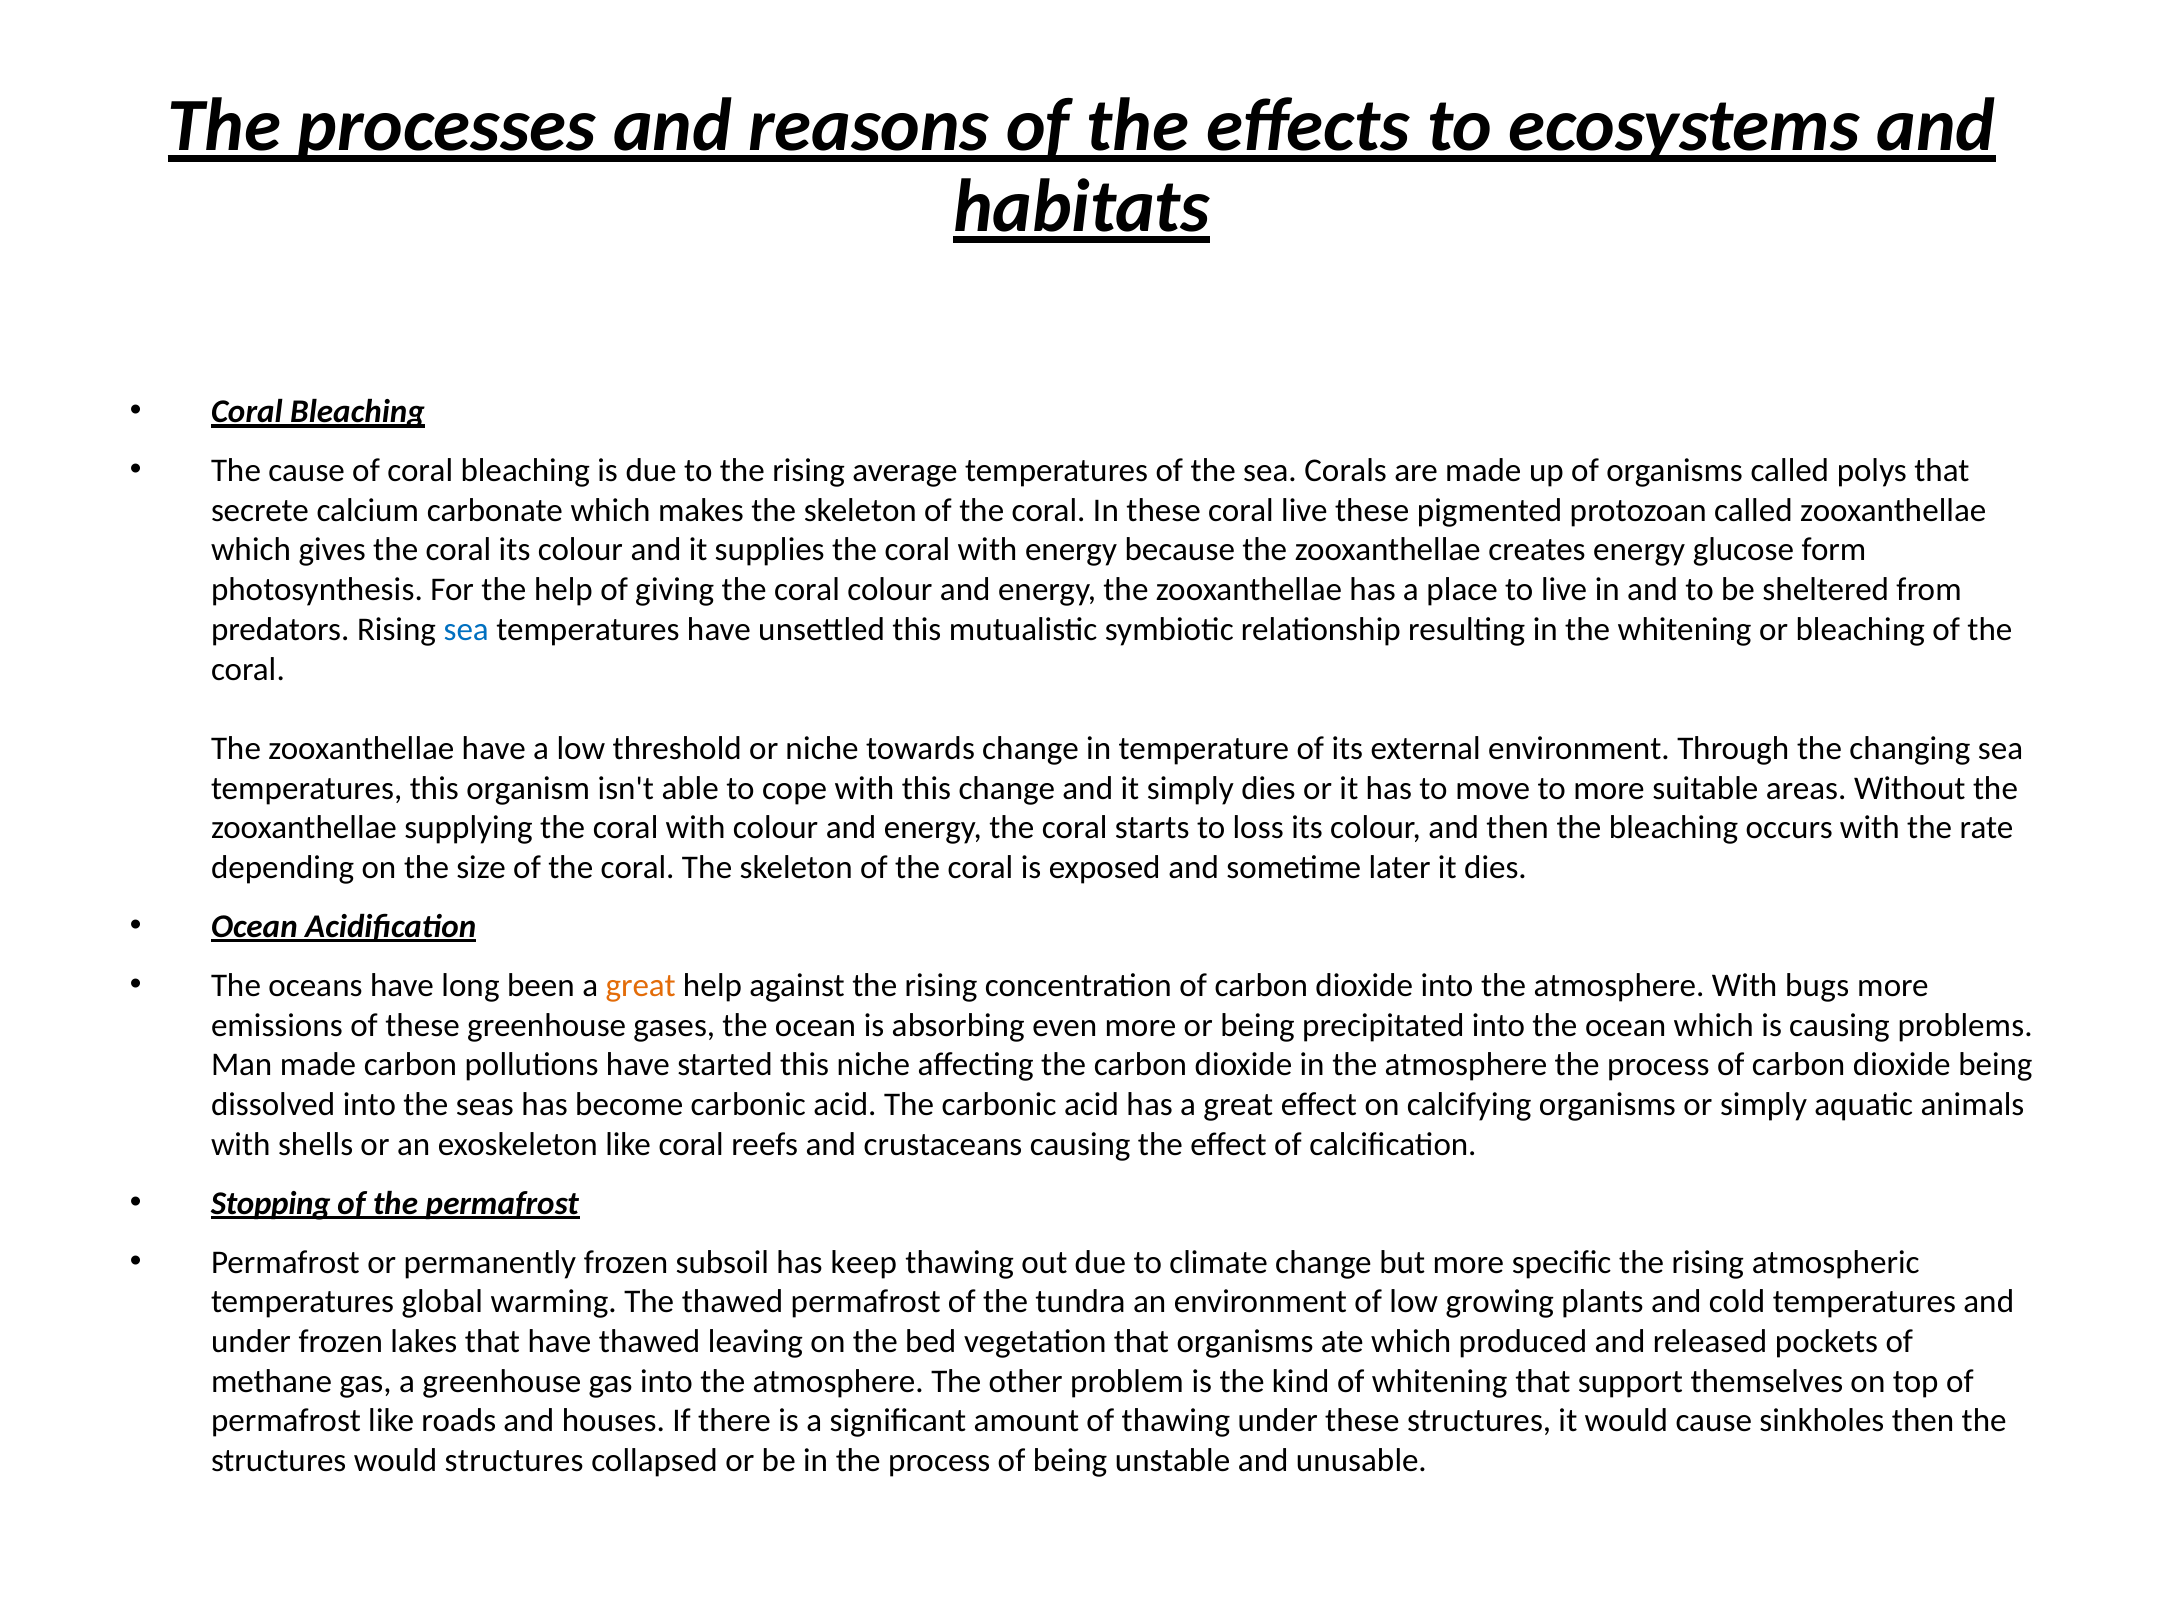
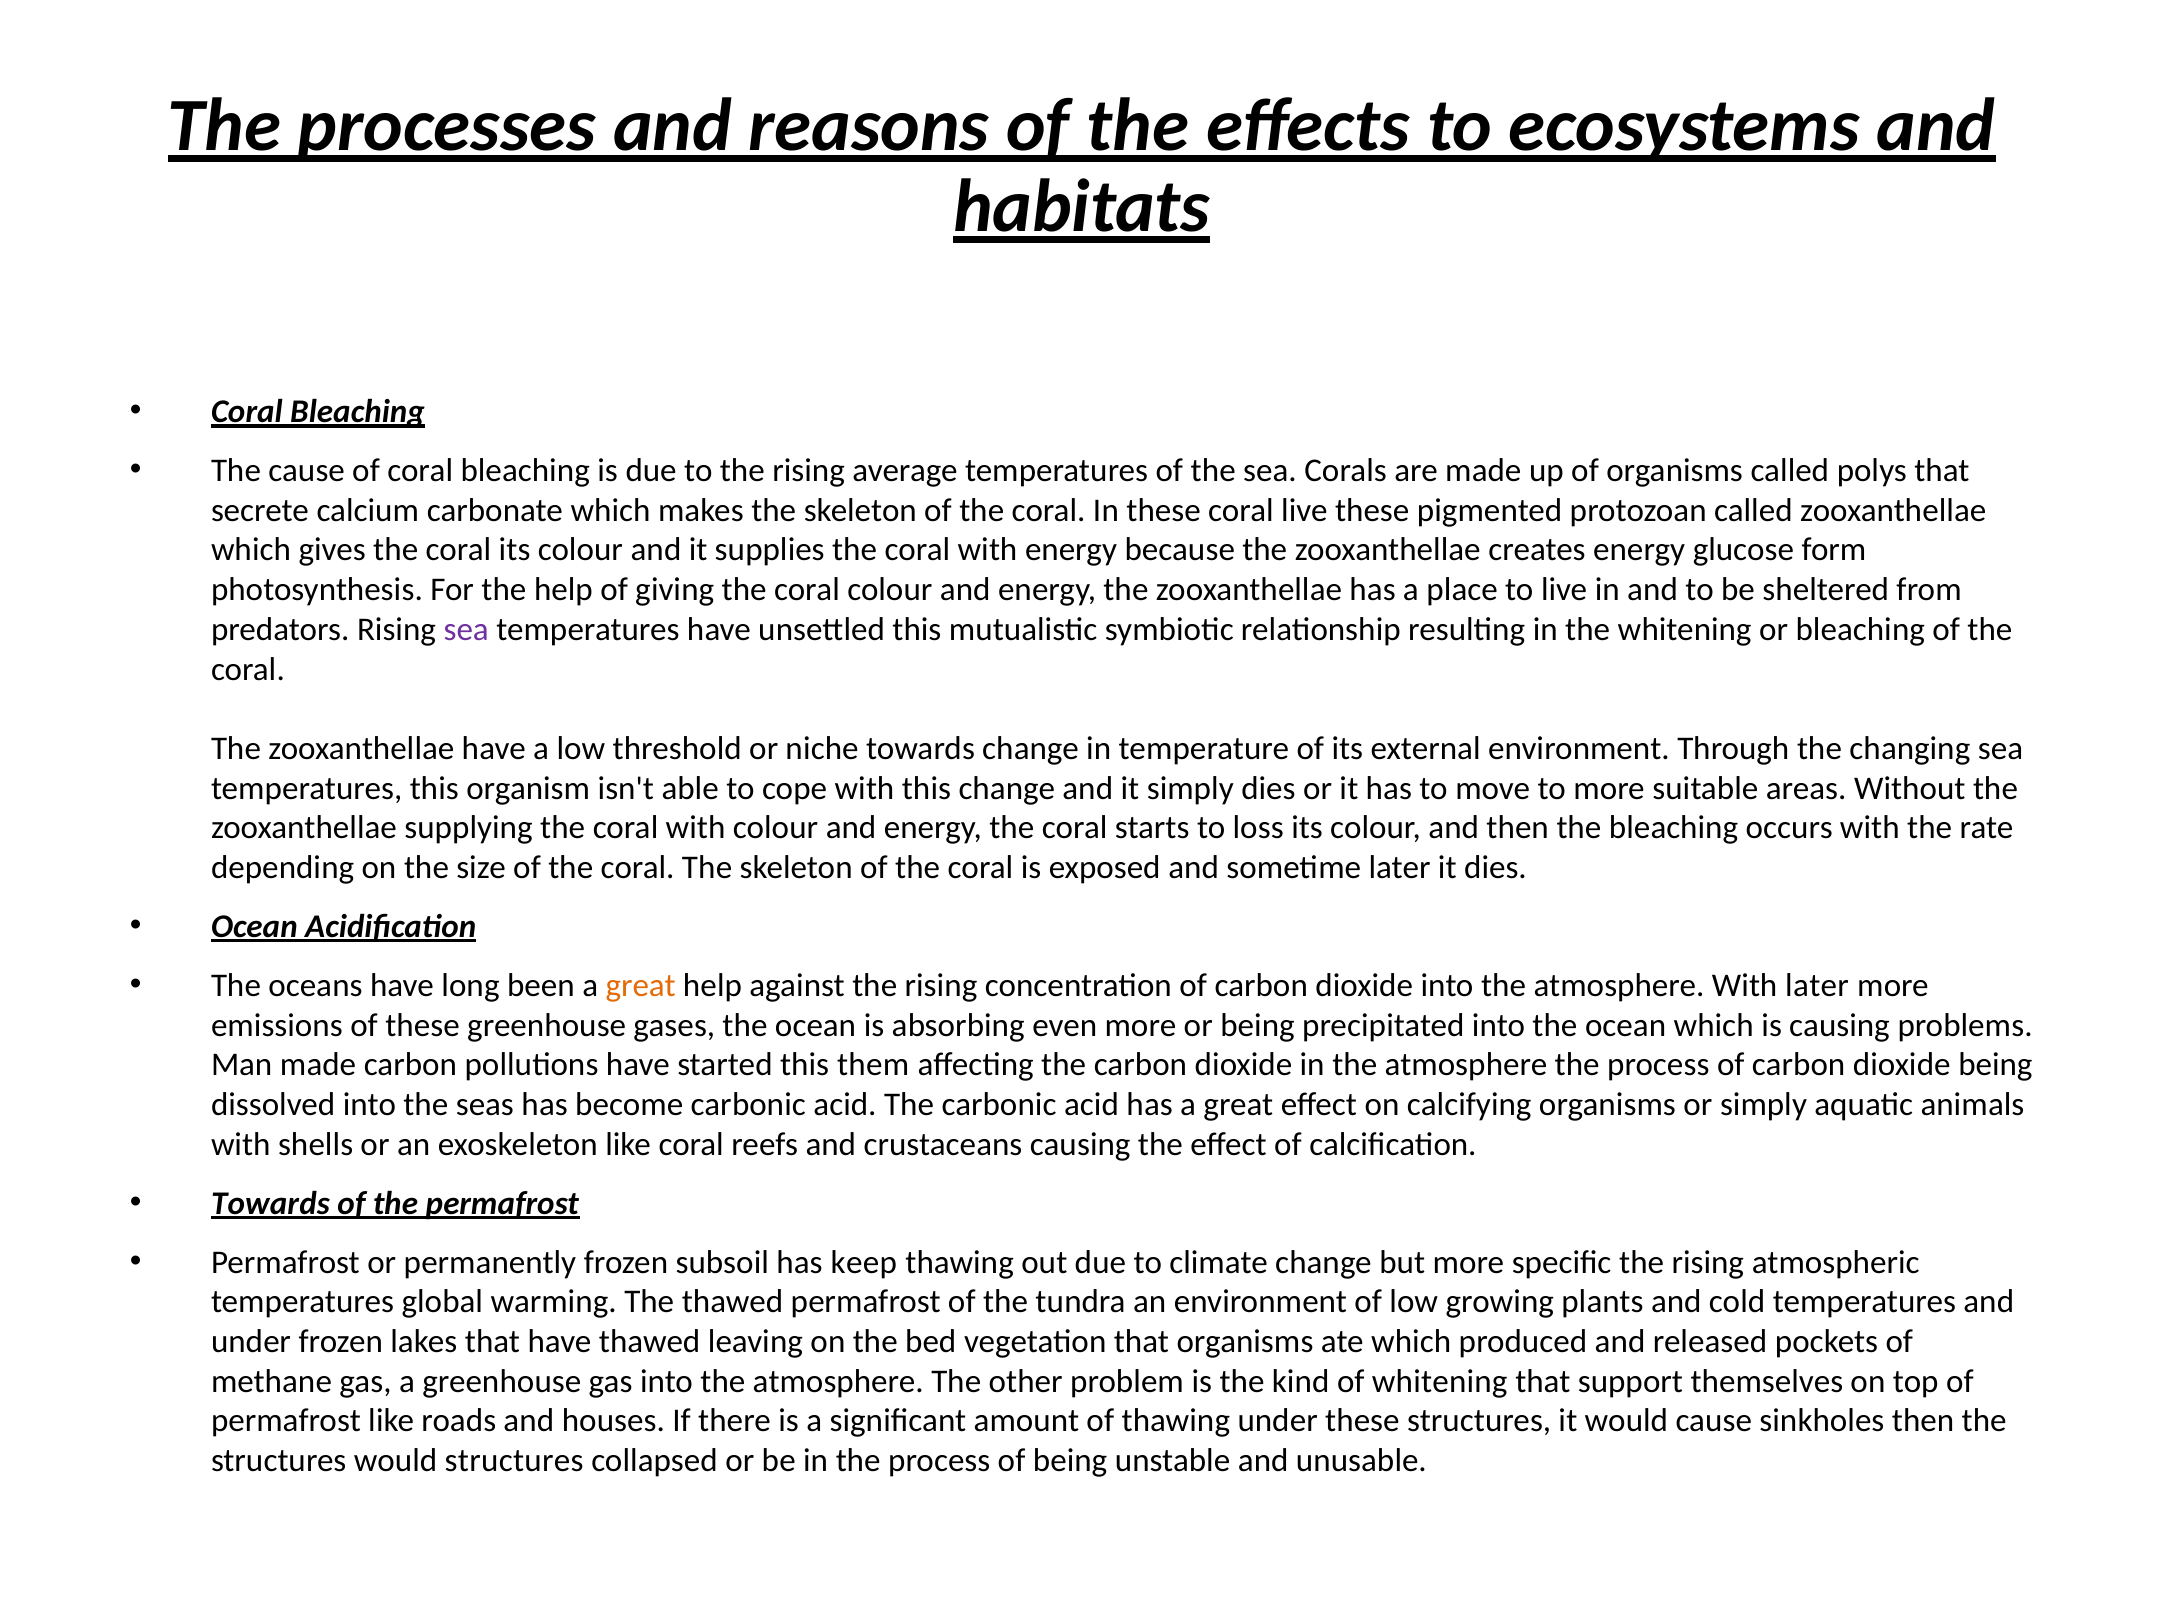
sea at (466, 629) colour: blue -> purple
With bugs: bugs -> later
this niche: niche -> them
Stopping at (271, 1203): Stopping -> Towards
